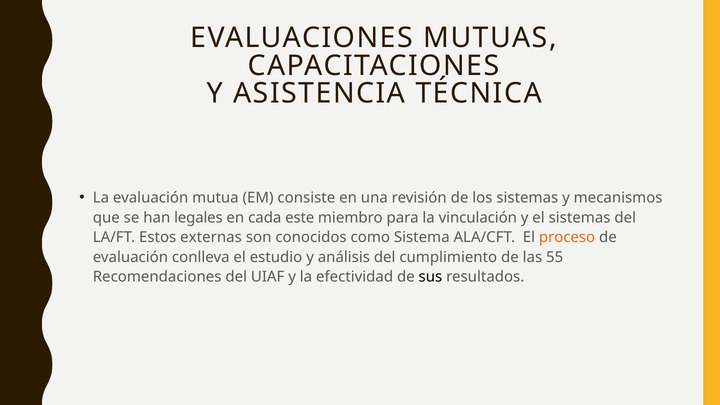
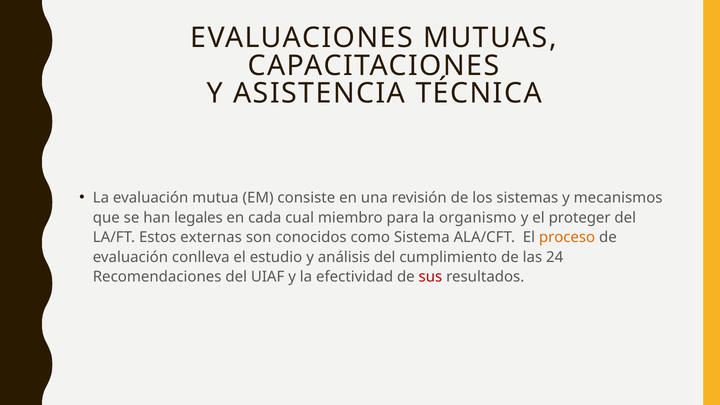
este: este -> cual
vinculación: vinculación -> organismo
el sistemas: sistemas -> proteger
55: 55 -> 24
sus colour: black -> red
